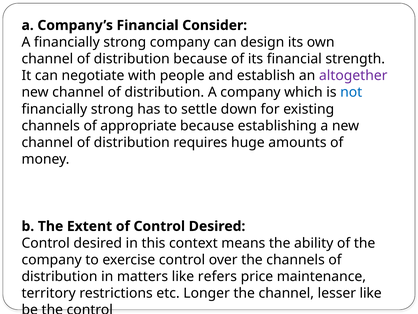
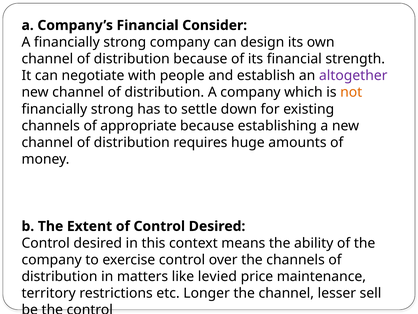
not colour: blue -> orange
refers: refers -> levied
lesser like: like -> sell
